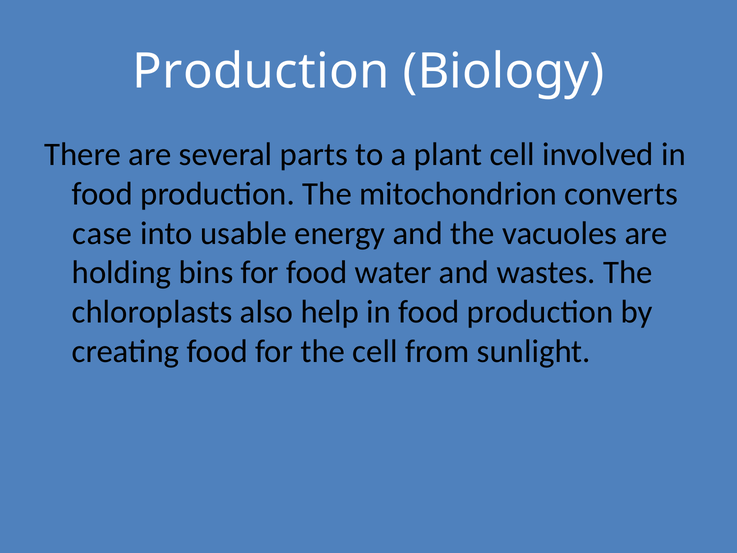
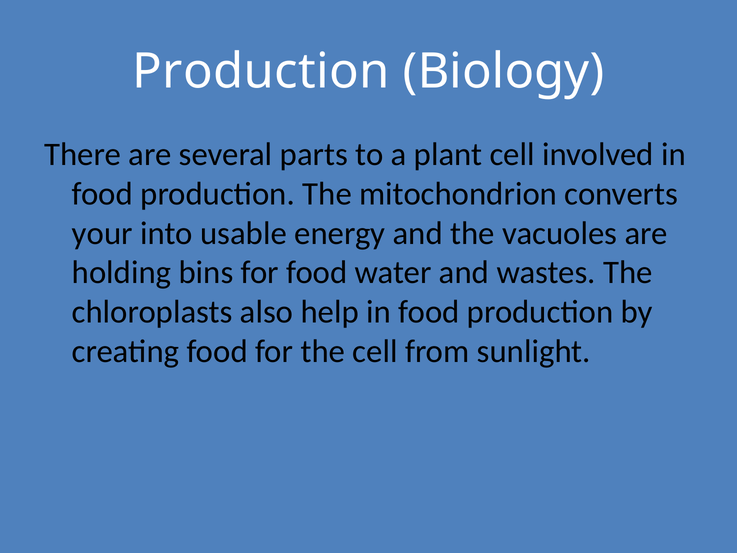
case: case -> your
